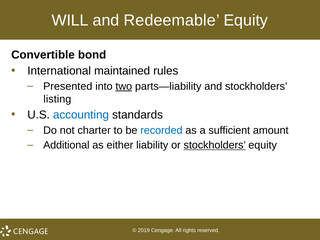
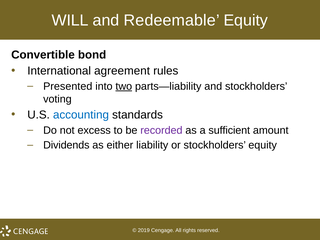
maintained: maintained -> agreement
listing: listing -> voting
charter: charter -> excess
recorded colour: blue -> purple
Additional: Additional -> Dividends
stockholders at (215, 145) underline: present -> none
